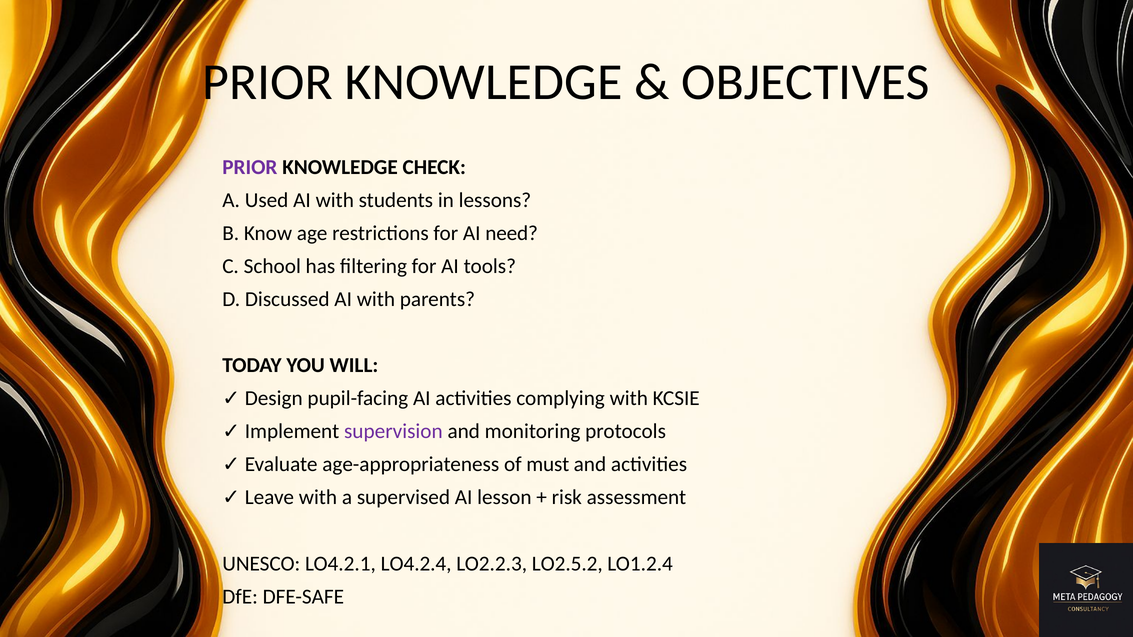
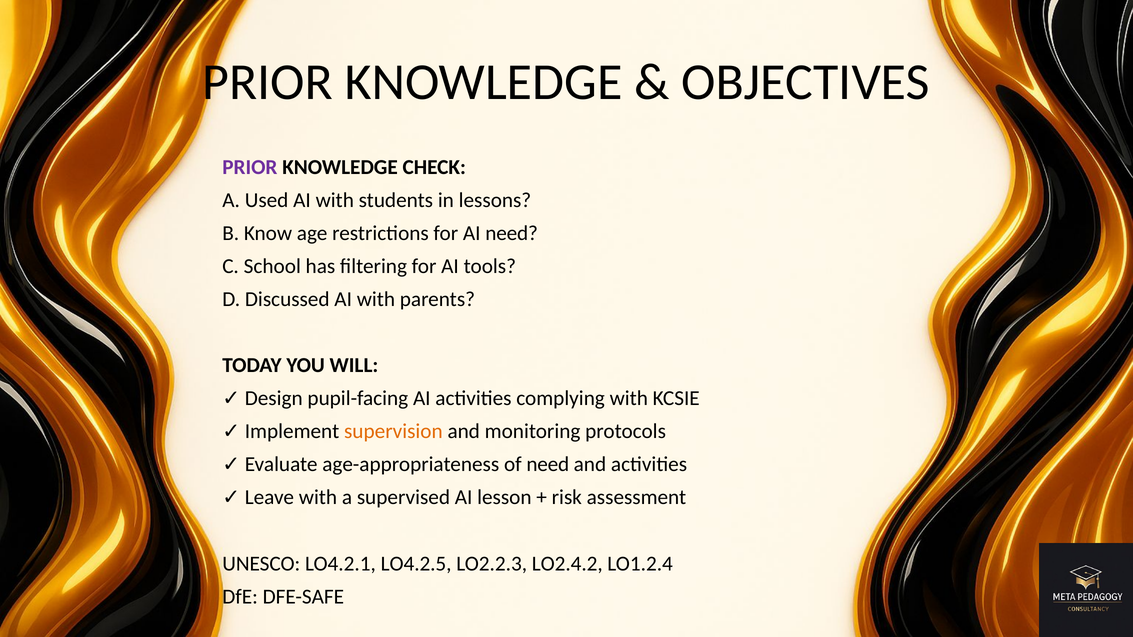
supervision colour: purple -> orange
of must: must -> need
LO4.2.4: LO4.2.4 -> LO4.2.5
LO2.5.2: LO2.5.2 -> LO2.4.2
